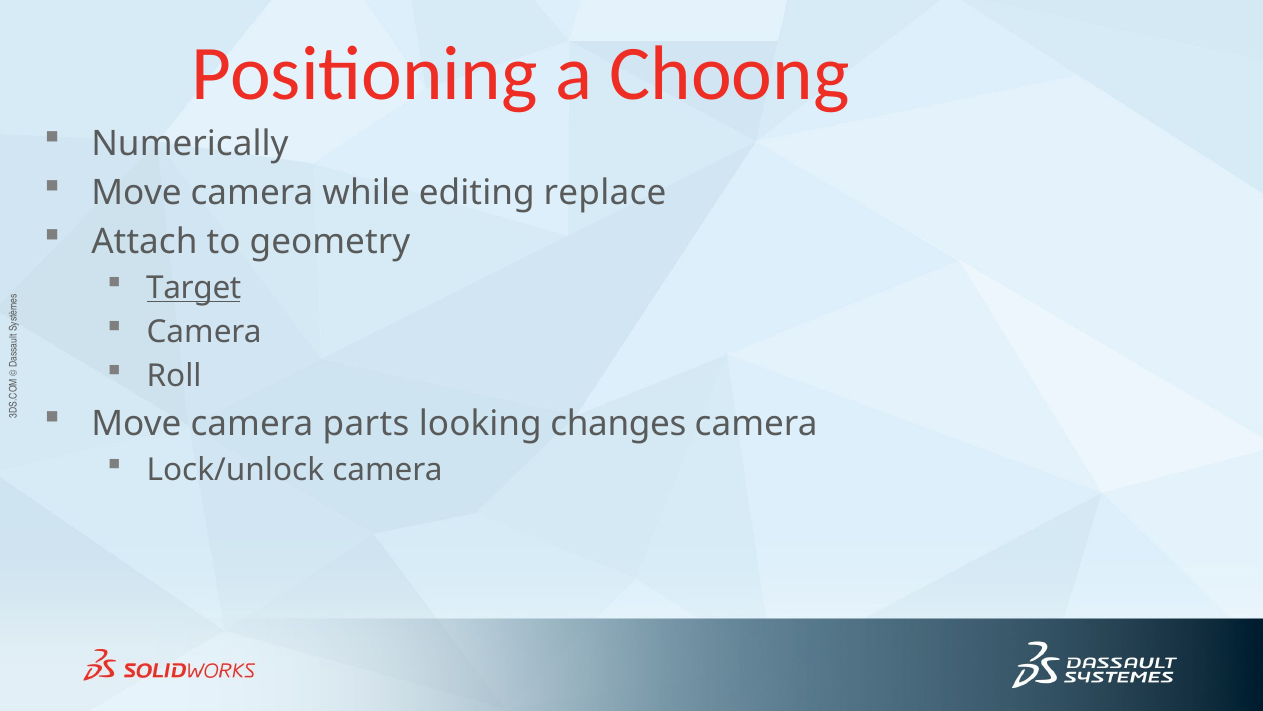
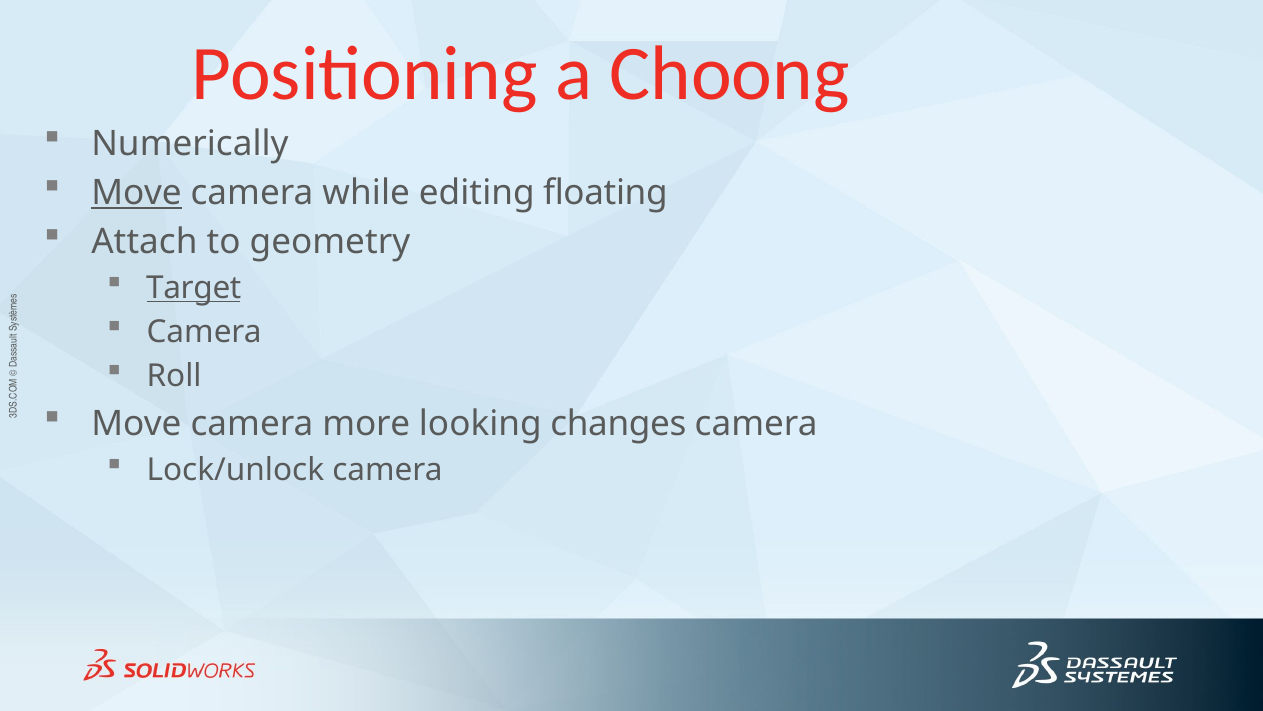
Move at (137, 193) underline: none -> present
replace: replace -> floating
parts: parts -> more
